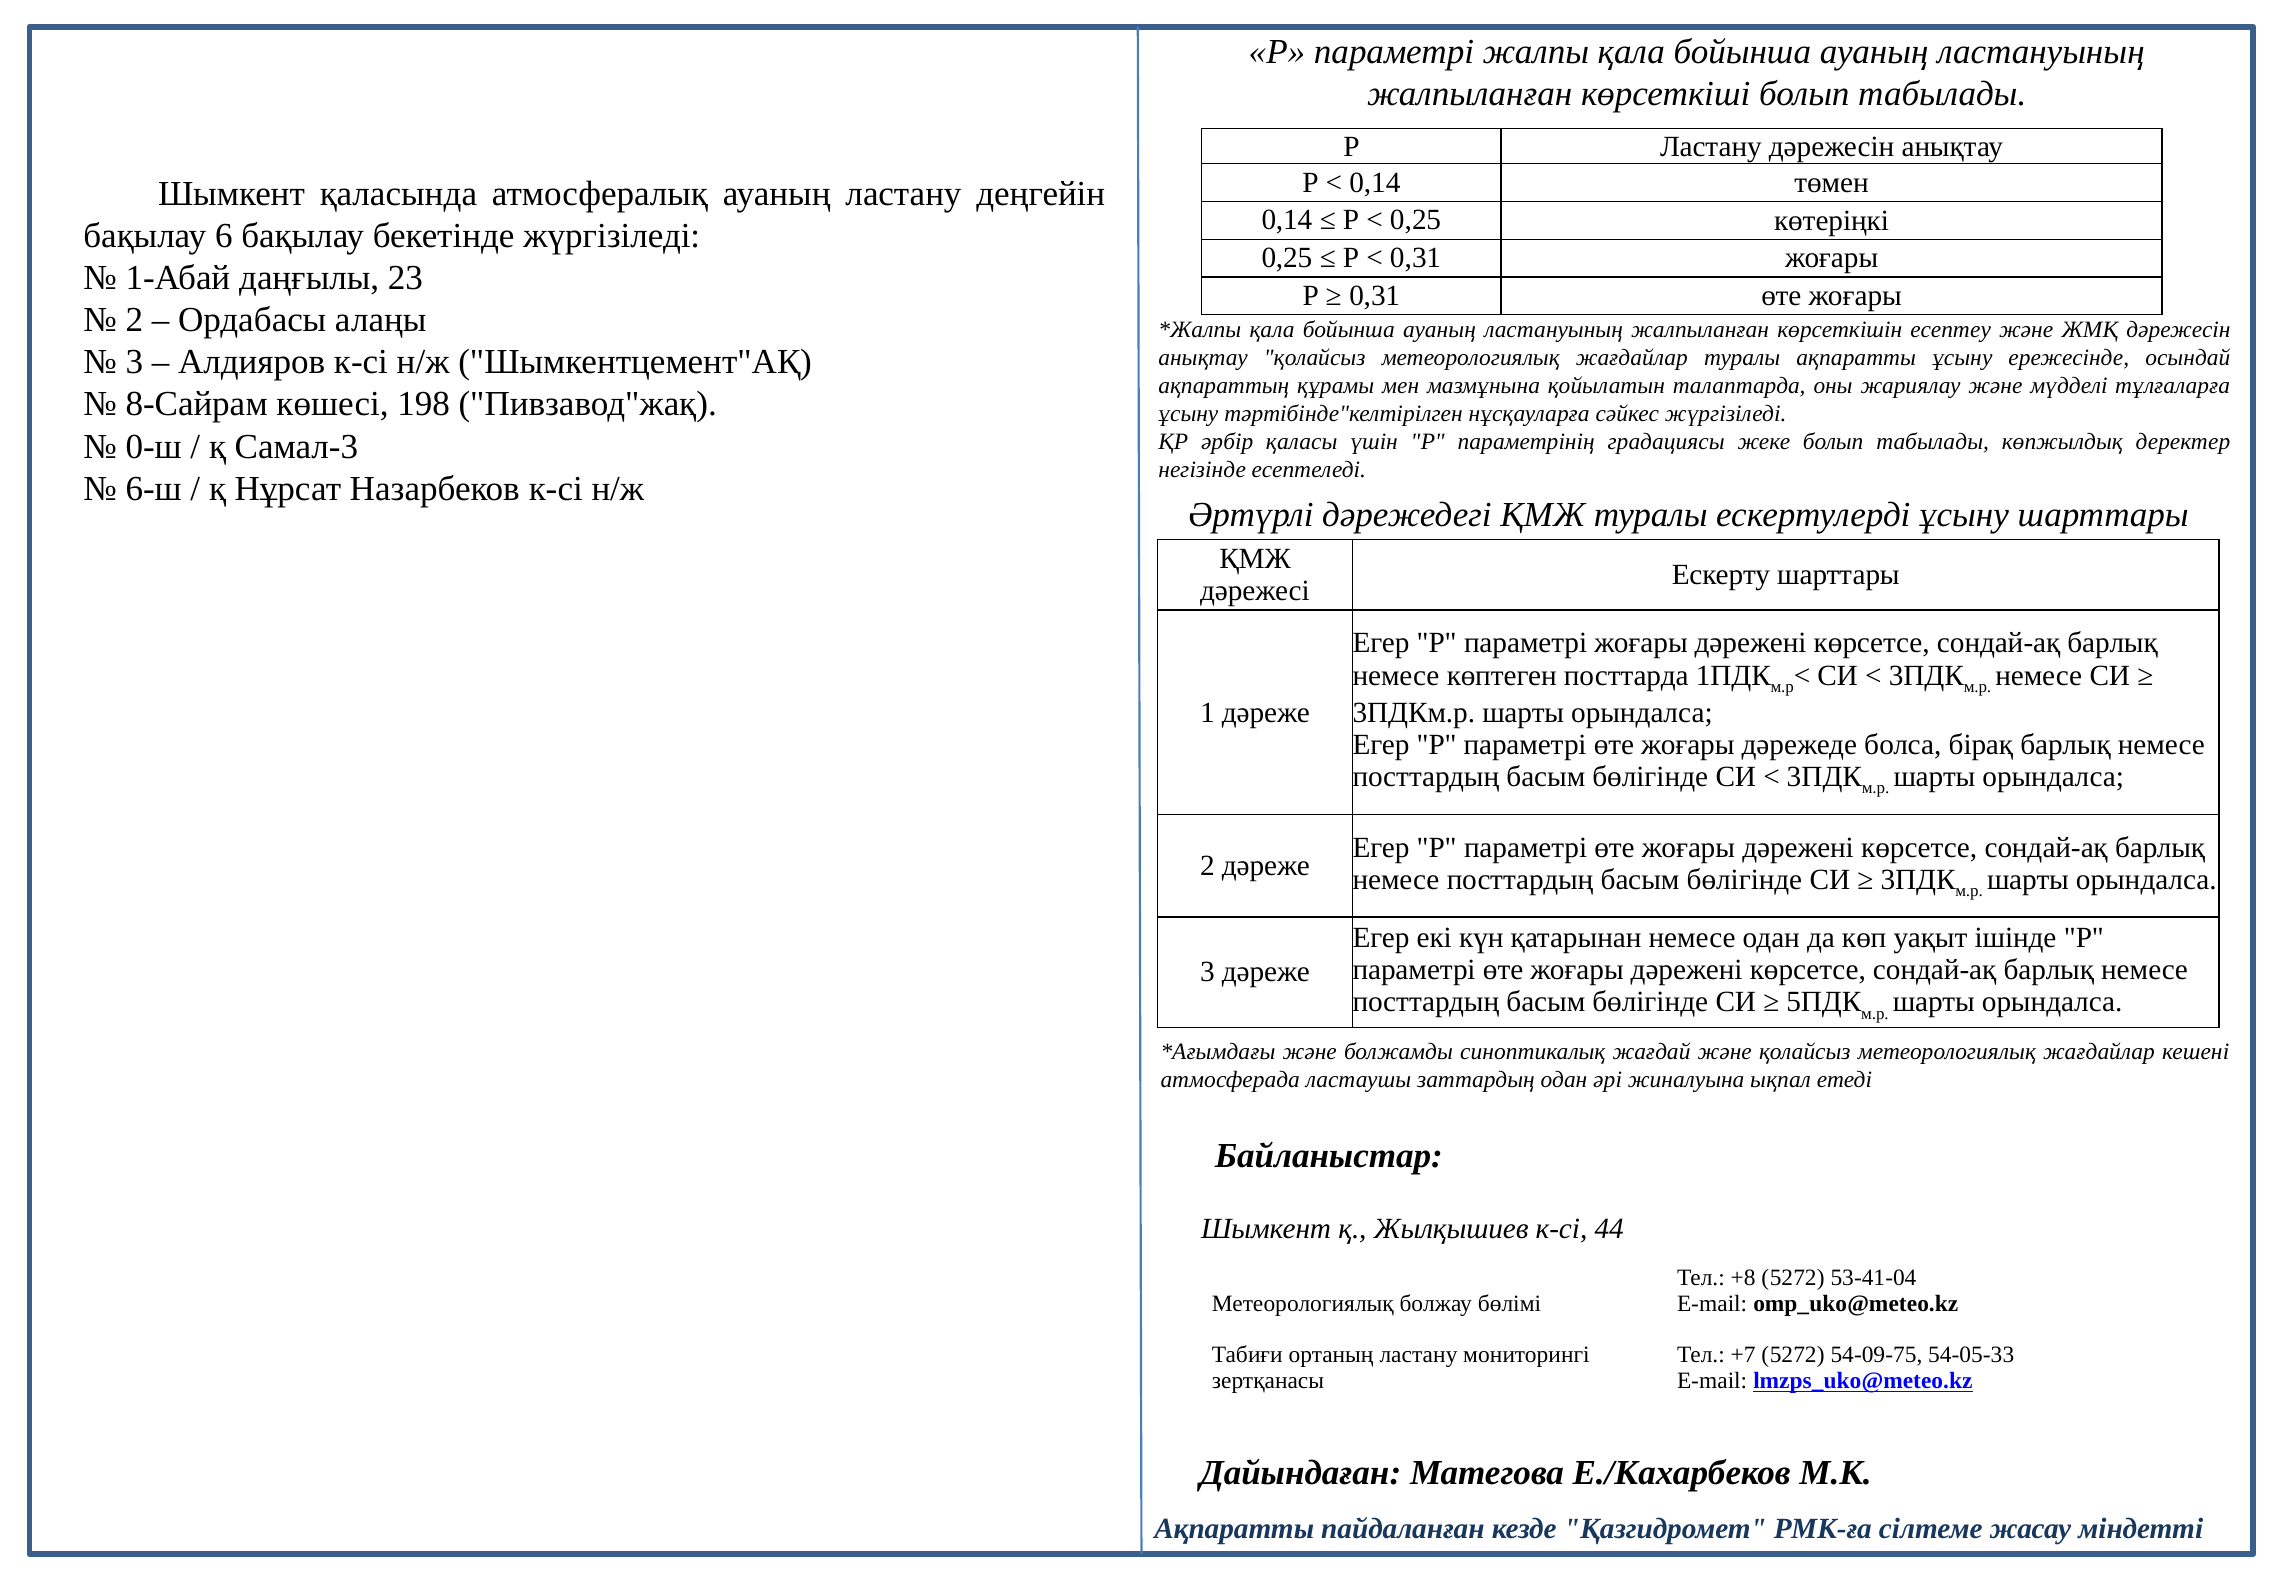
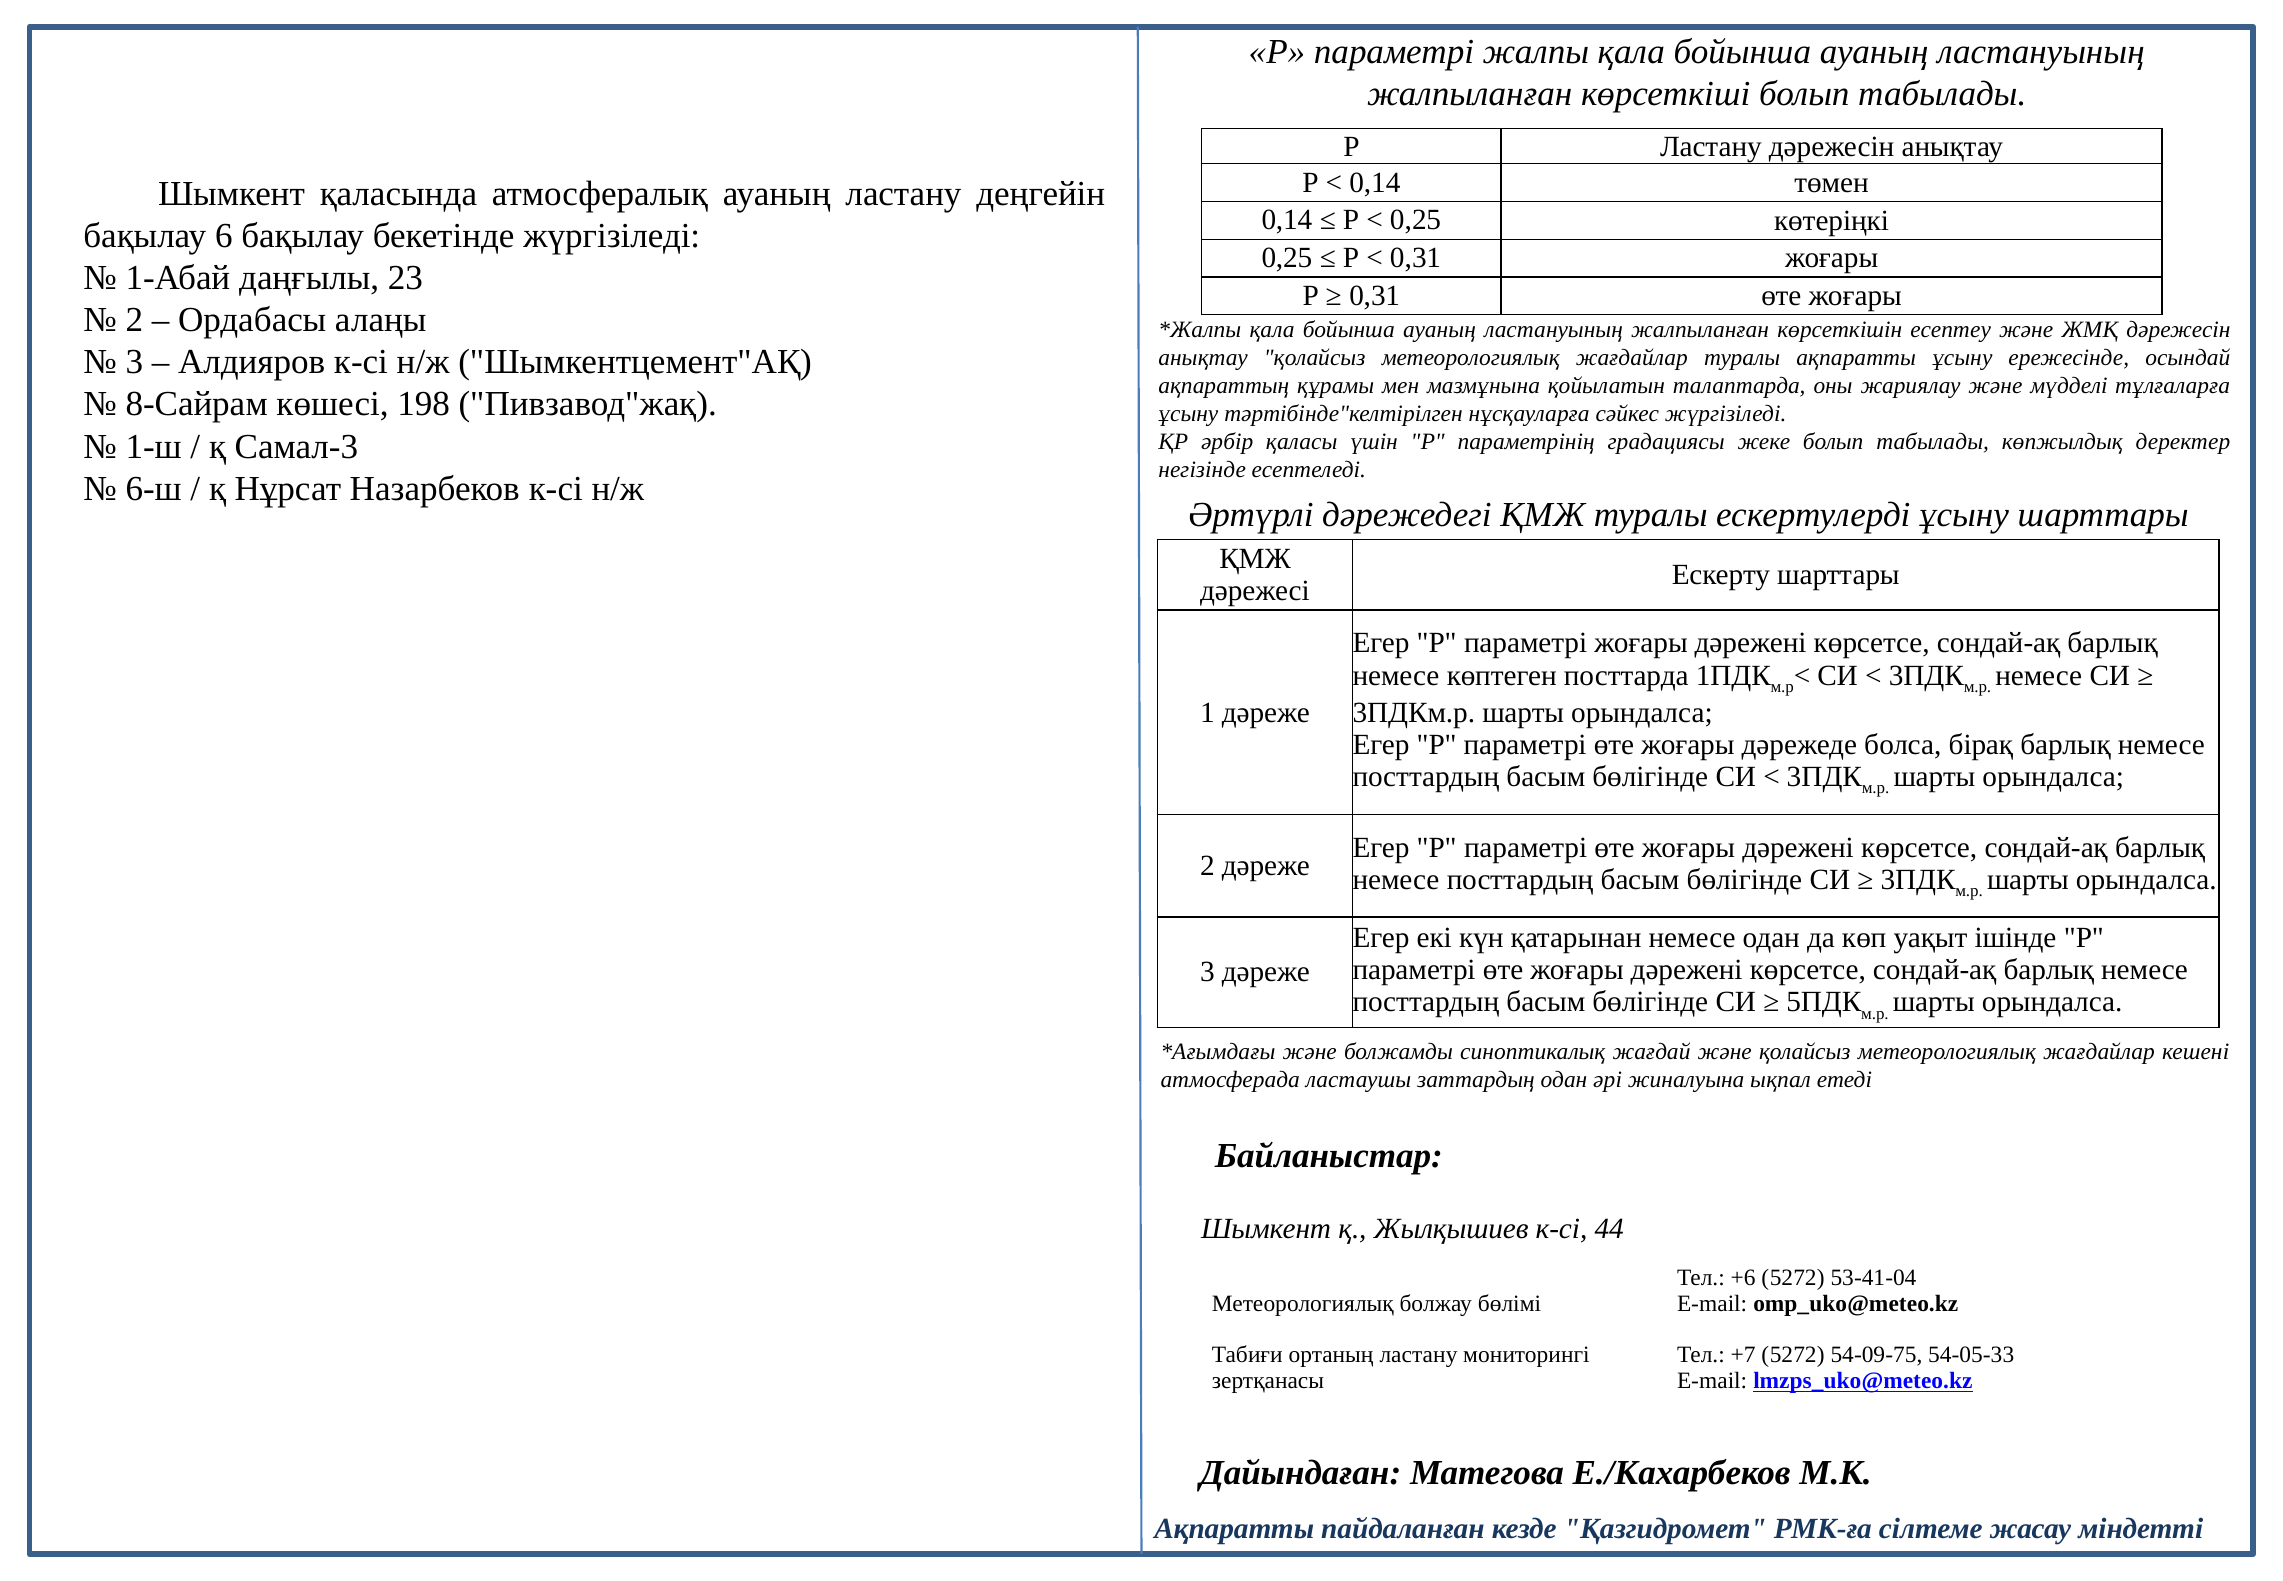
0-ш: 0-ш -> 1-ш
+8: +8 -> +6
